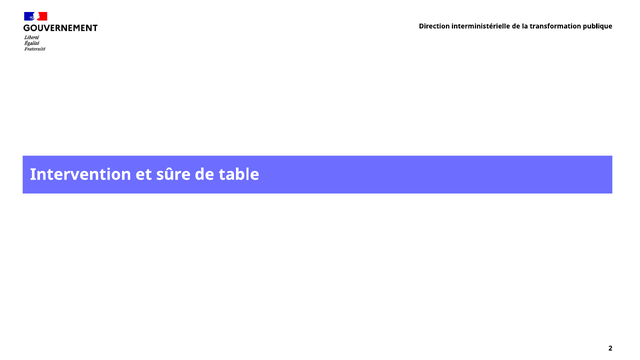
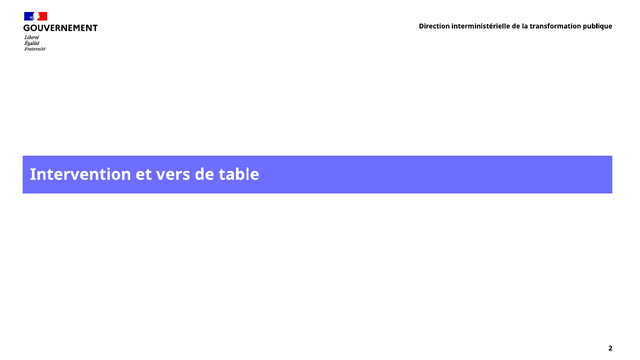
sûre: sûre -> vers
